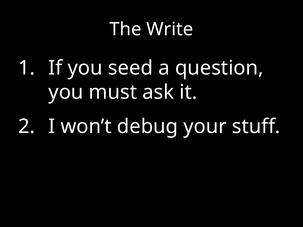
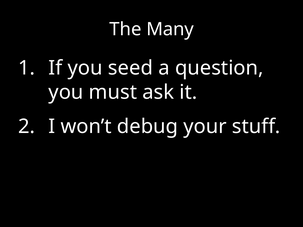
Write: Write -> Many
